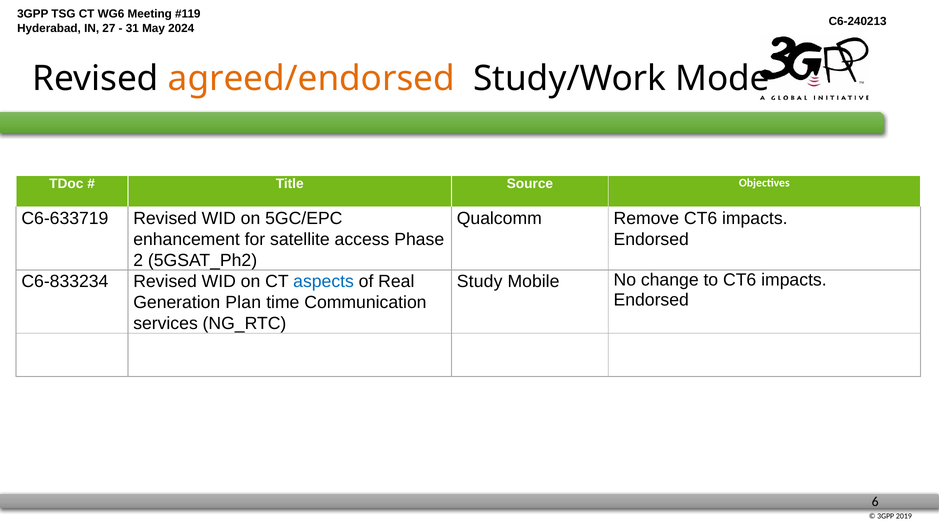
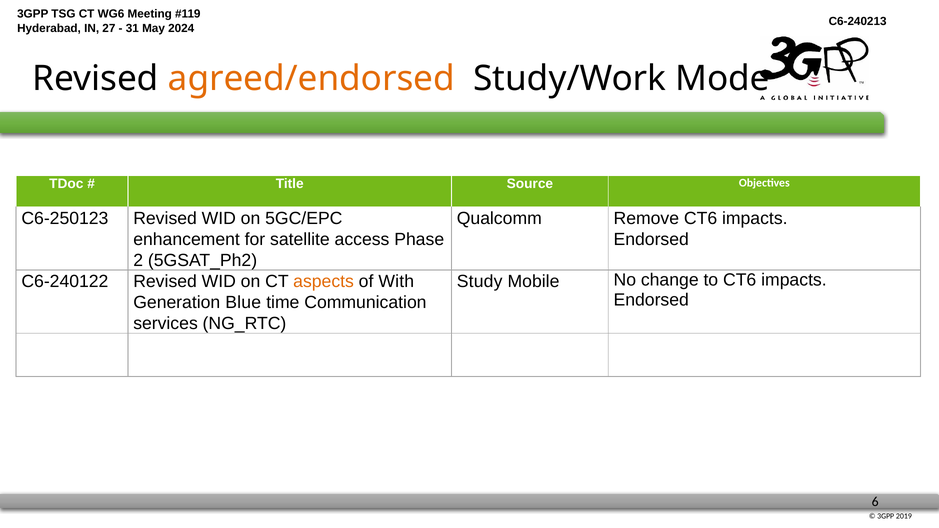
C6-633719: C6-633719 -> C6-250123
C6-833234: C6-833234 -> C6-240122
aspects colour: blue -> orange
Real: Real -> With
Plan: Plan -> Blue
